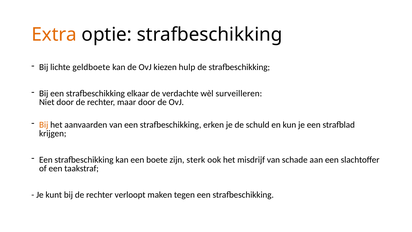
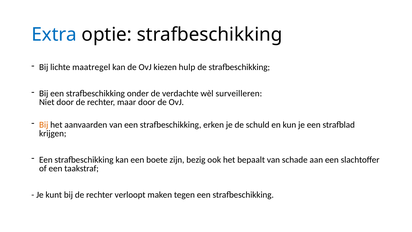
Extra colour: orange -> blue
geldboete: geldboete -> maatregel
elkaar: elkaar -> onder
sterk: sterk -> bezig
misdrijf: misdrijf -> bepaalt
